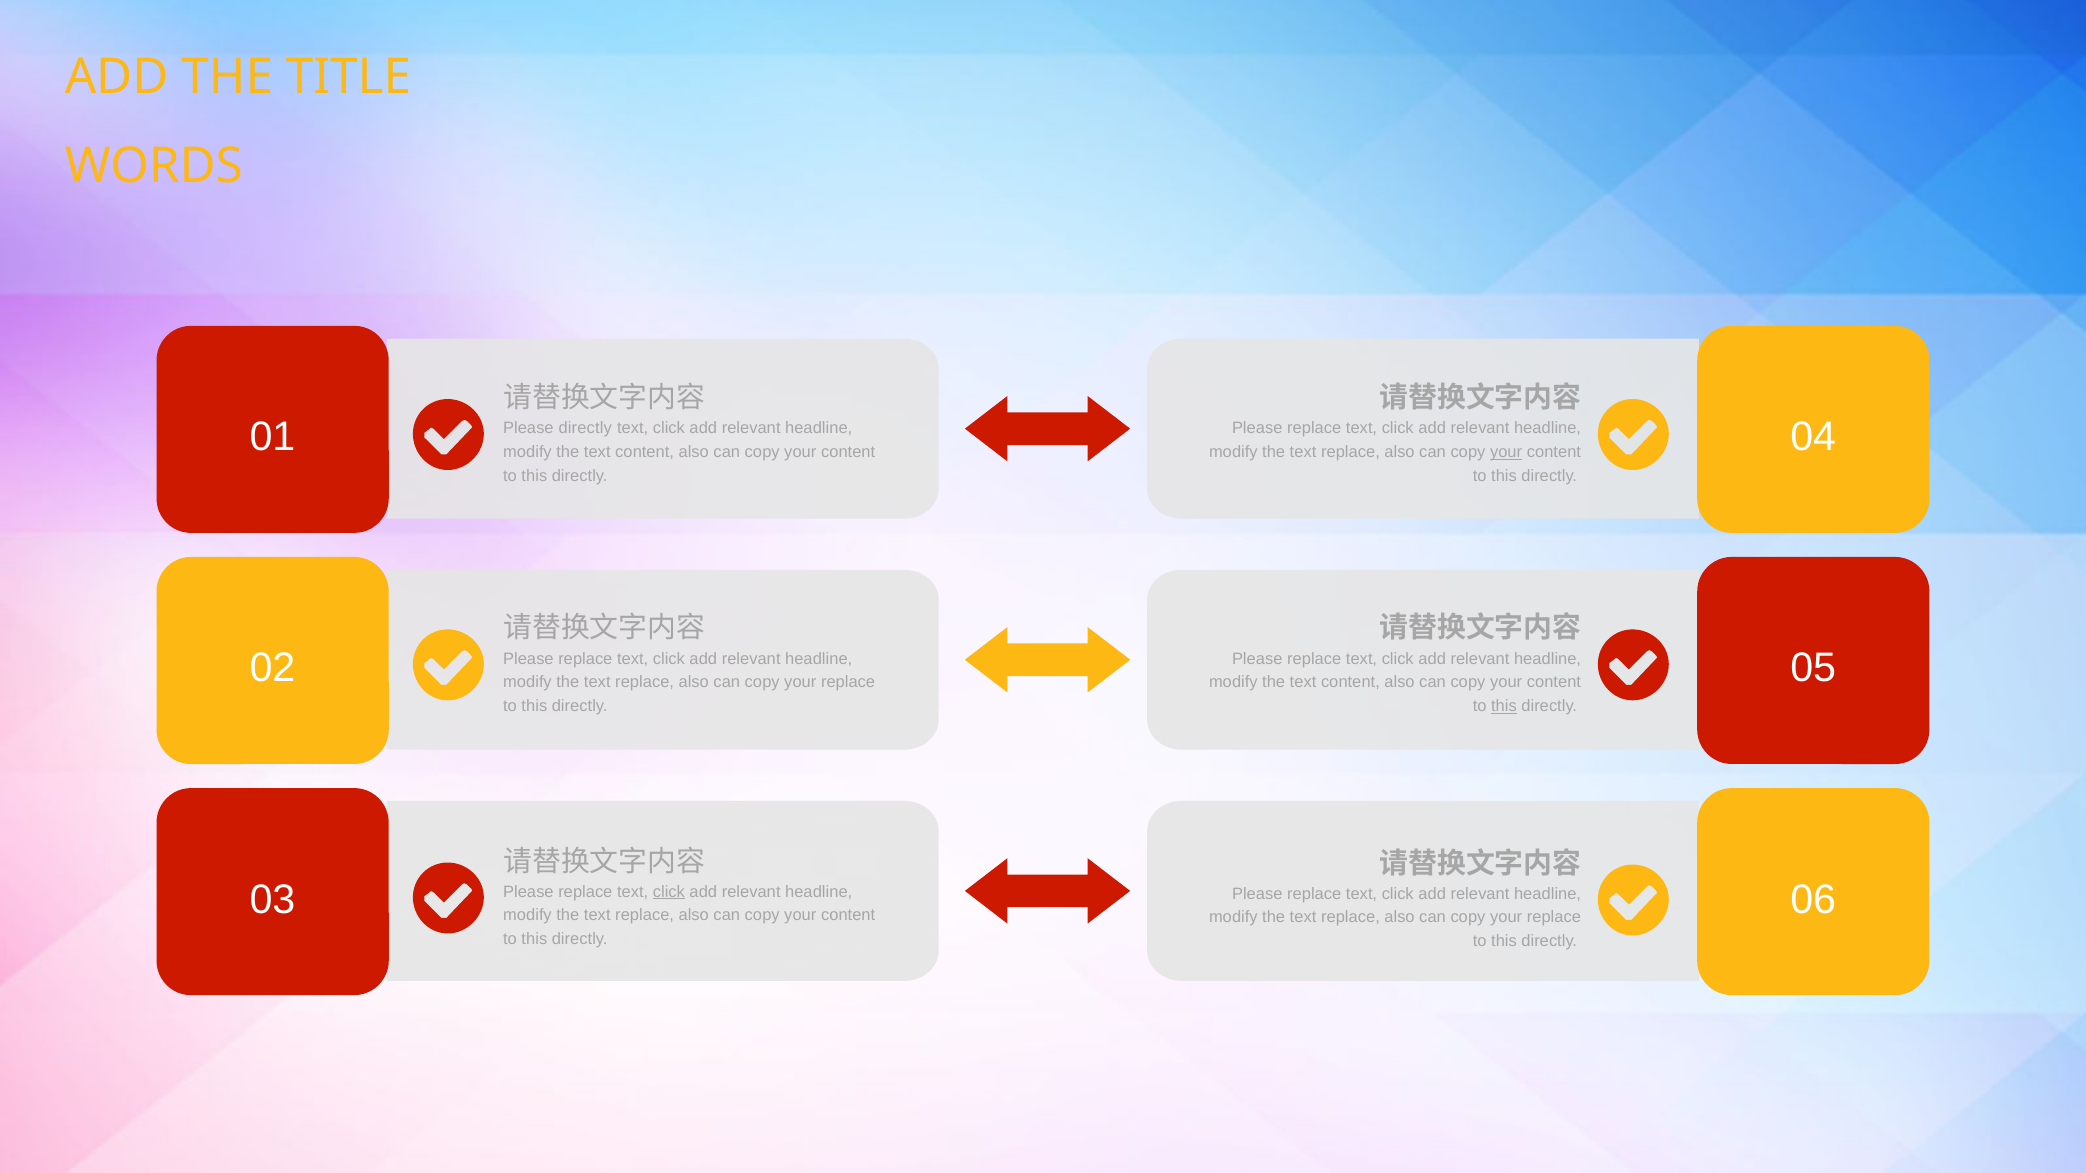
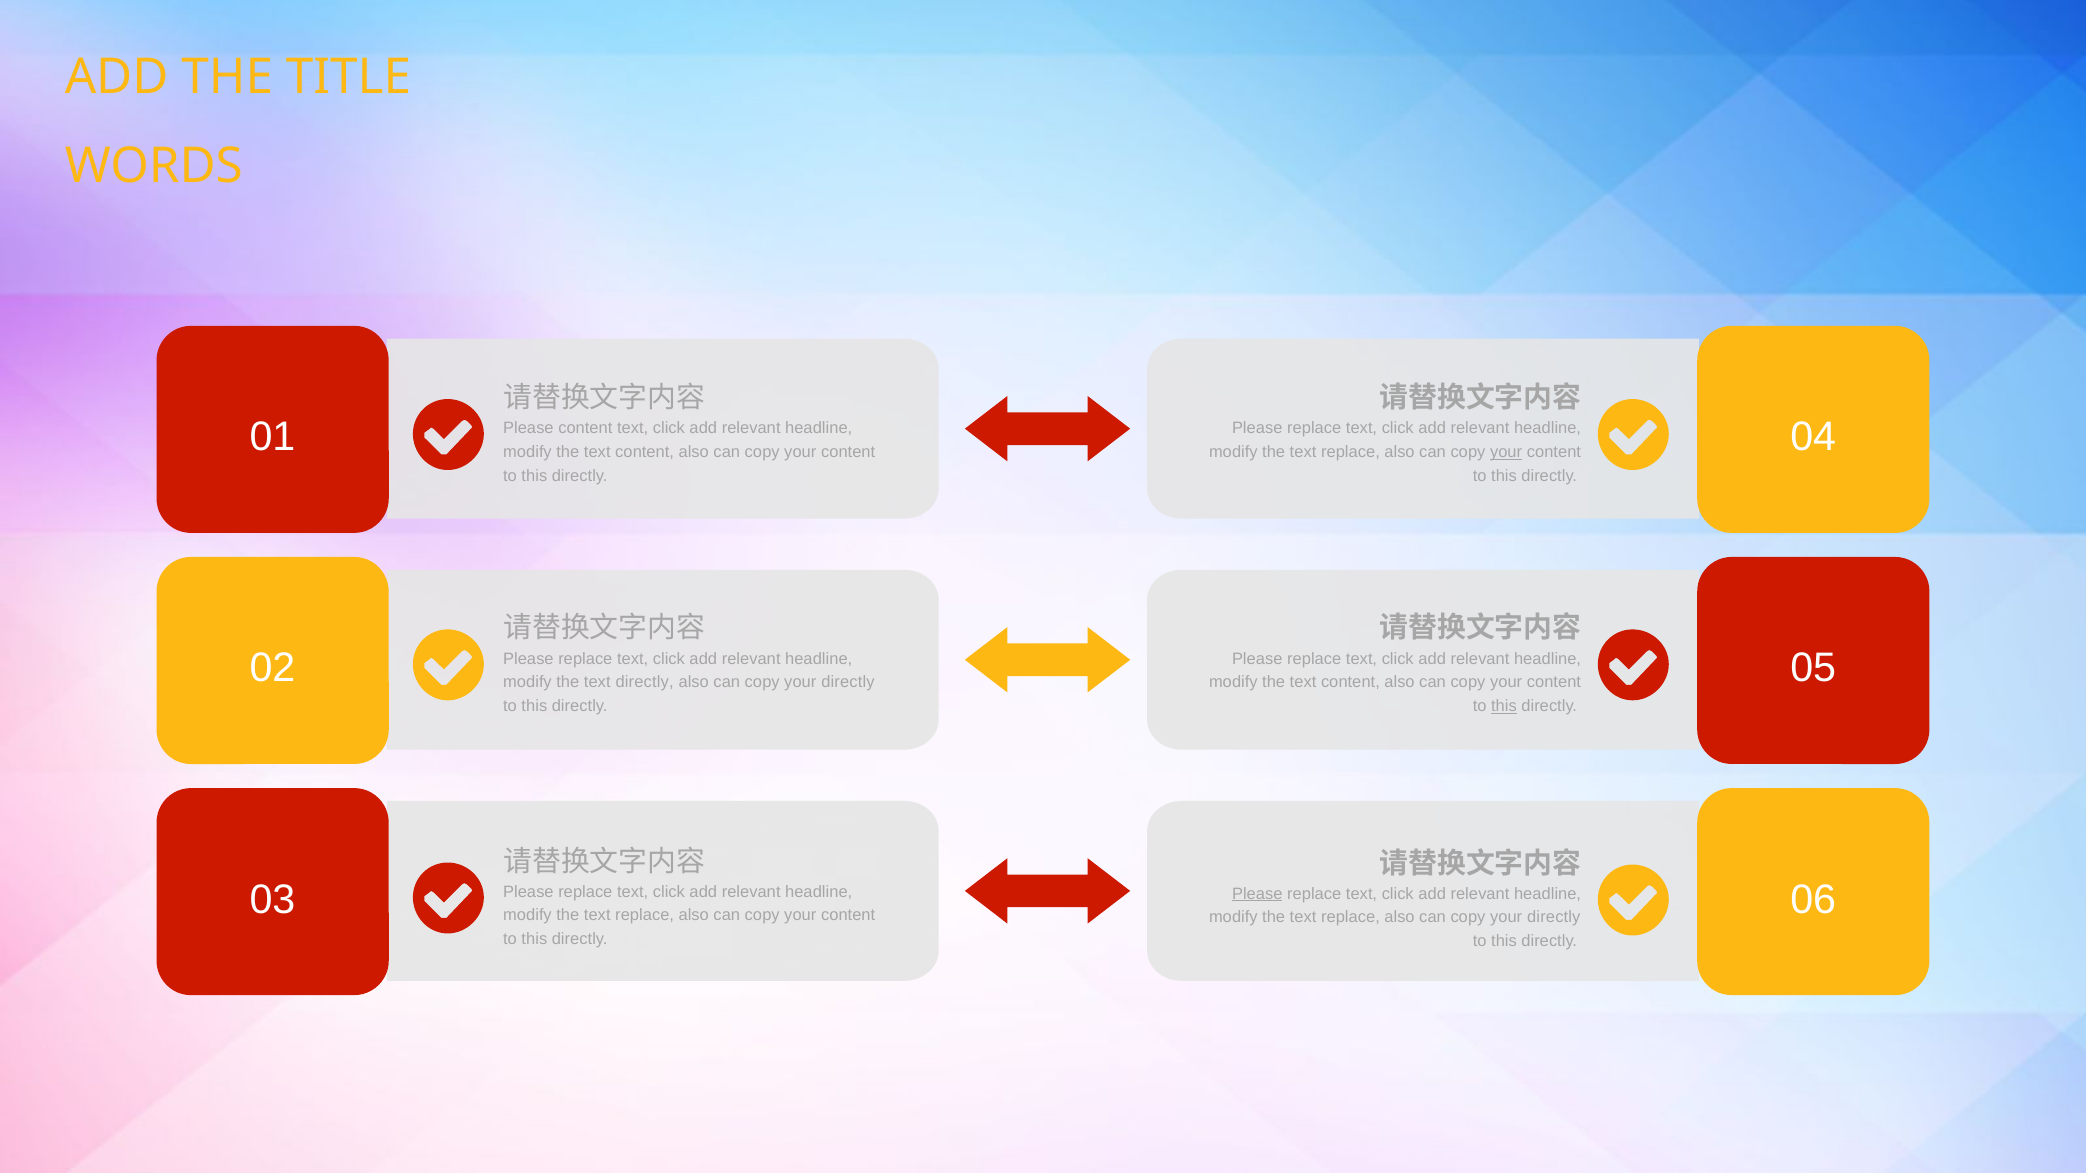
Please directly: directly -> content
replace at (645, 683): replace -> directly
replace at (848, 683): replace -> directly
click at (669, 892) underline: present -> none
Please at (1257, 894) underline: none -> present
replace at (1554, 918): replace -> directly
